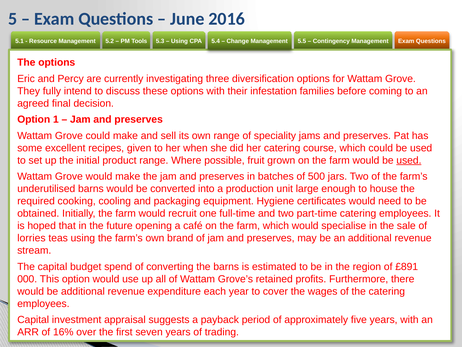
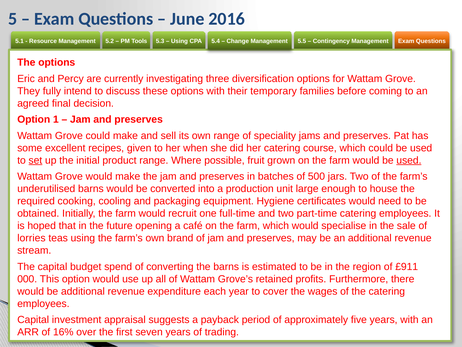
infestation: infestation -> temporary
set underline: none -> present
£891: £891 -> £911
